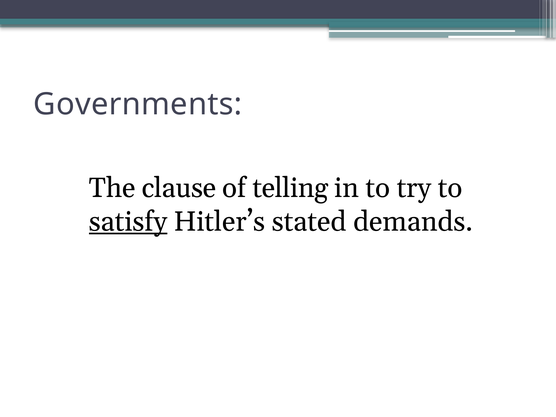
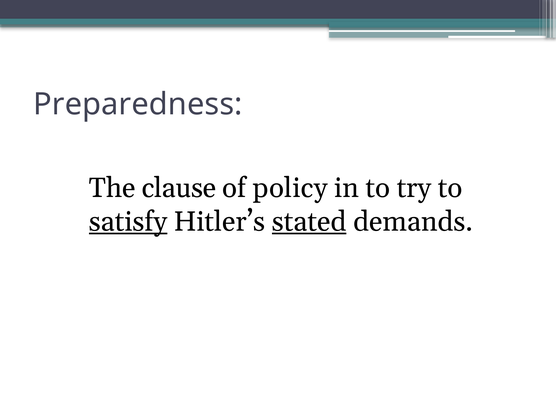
Governments: Governments -> Preparedness
telling: telling -> policy
stated underline: none -> present
